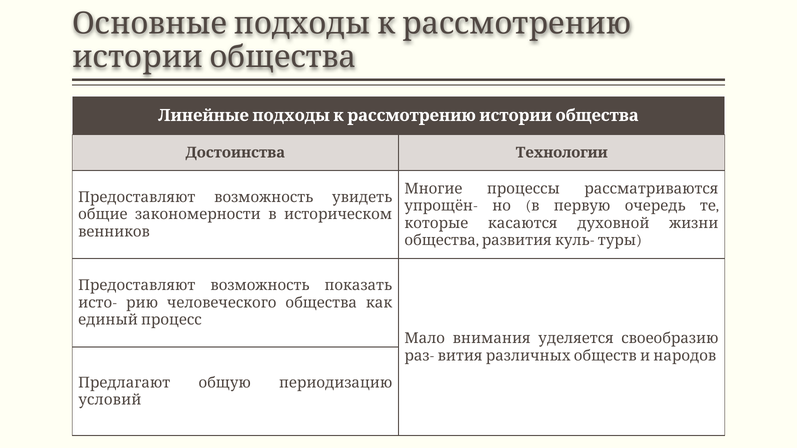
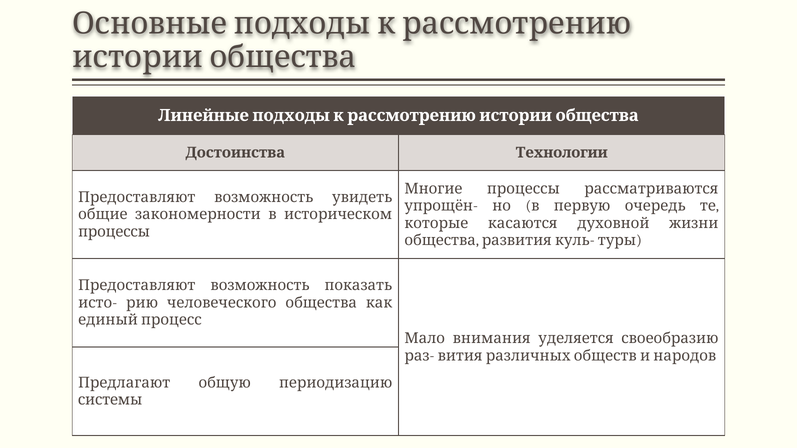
венников at (114, 232): венников -> процессы
условий: условий -> системы
